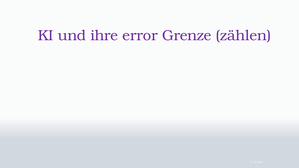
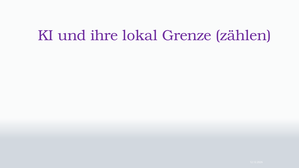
error: error -> lokal
